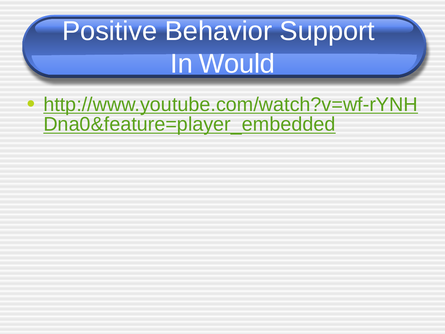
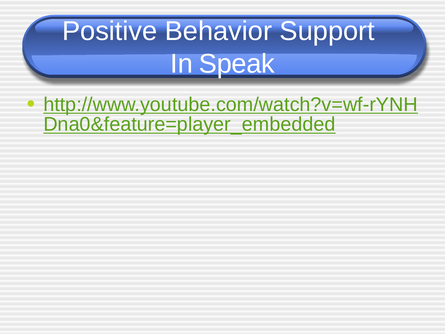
Would: Would -> Speak
